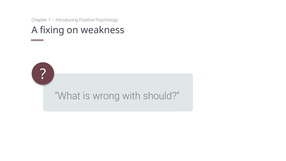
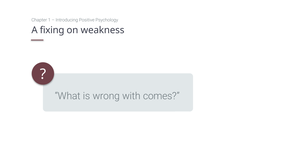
should: should -> comes
